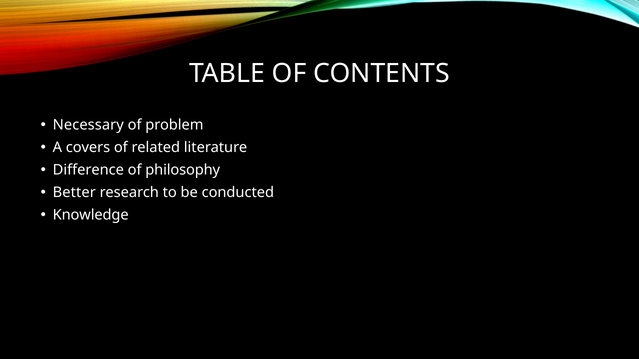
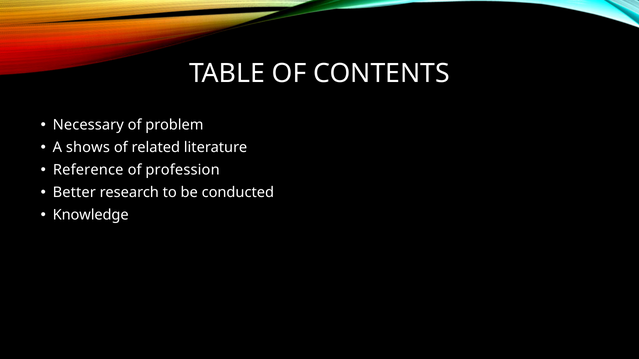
covers: covers -> shows
Difference: Difference -> Reference
philosophy: philosophy -> profession
